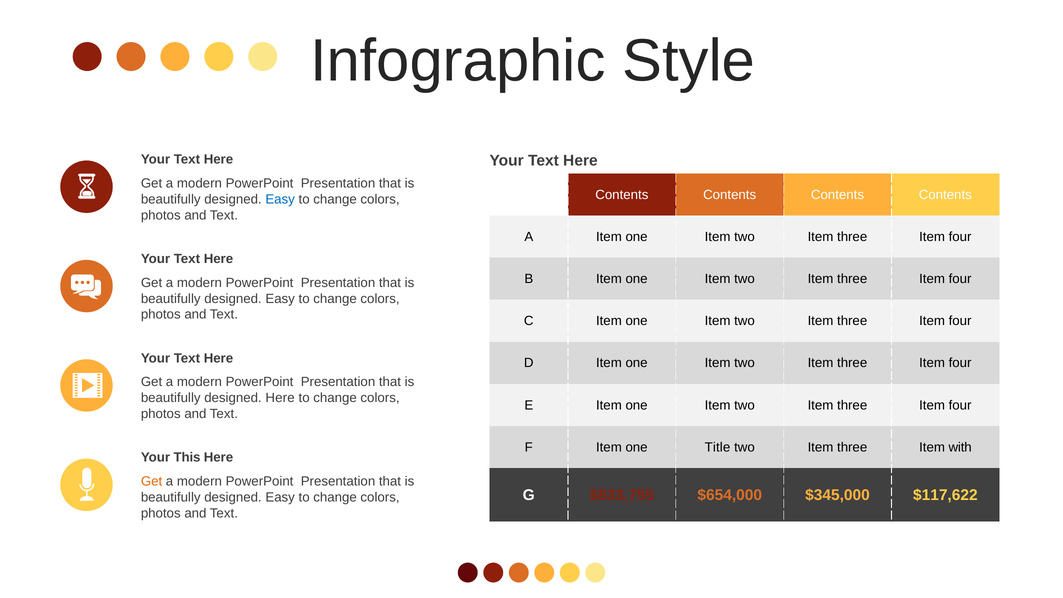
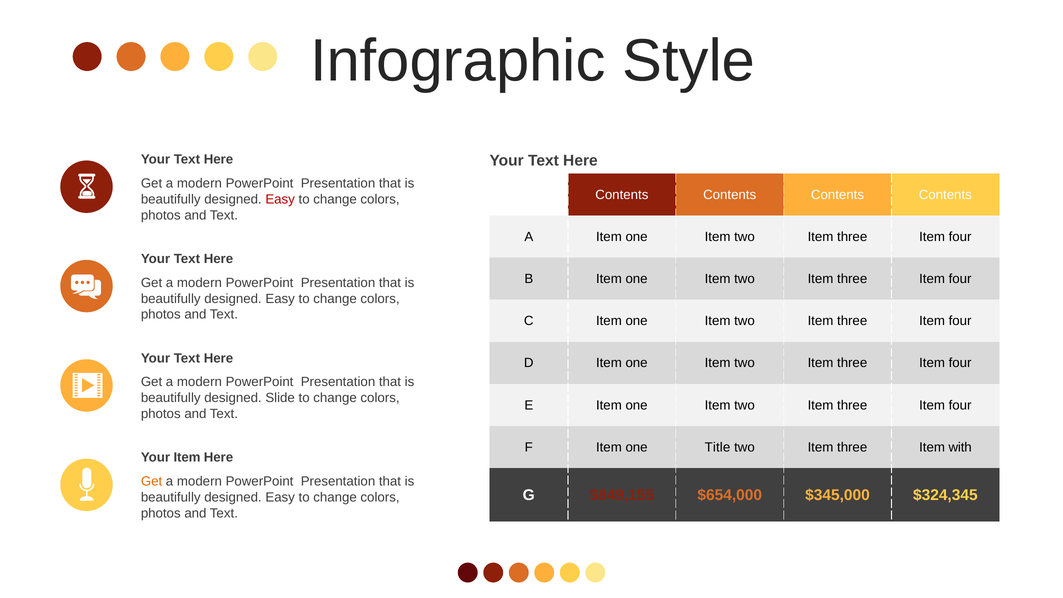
Easy at (280, 199) colour: blue -> red
designed Here: Here -> Slide
Your This: This -> Item
$833,755: $833,755 -> $849,155
$117,622: $117,622 -> $324,345
